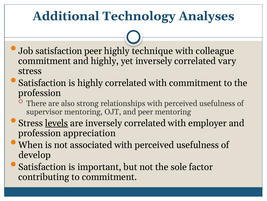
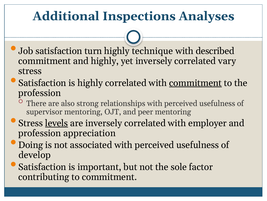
Technology: Technology -> Inspections
satisfaction peer: peer -> turn
colleague: colleague -> described
commitment at (195, 83) underline: none -> present
When: When -> Doing
